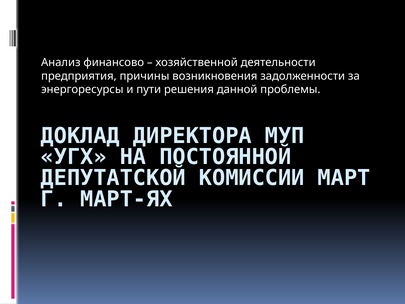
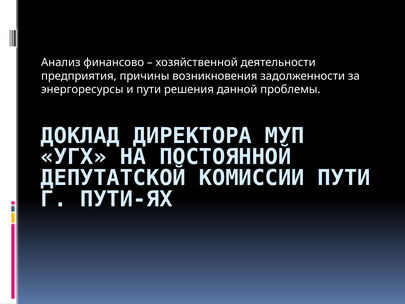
КОМИССИИ МАРТ: МАРТ -> ПУТИ
МАРТ-ЯХ: МАРТ-ЯХ -> ПУТИ-ЯХ
